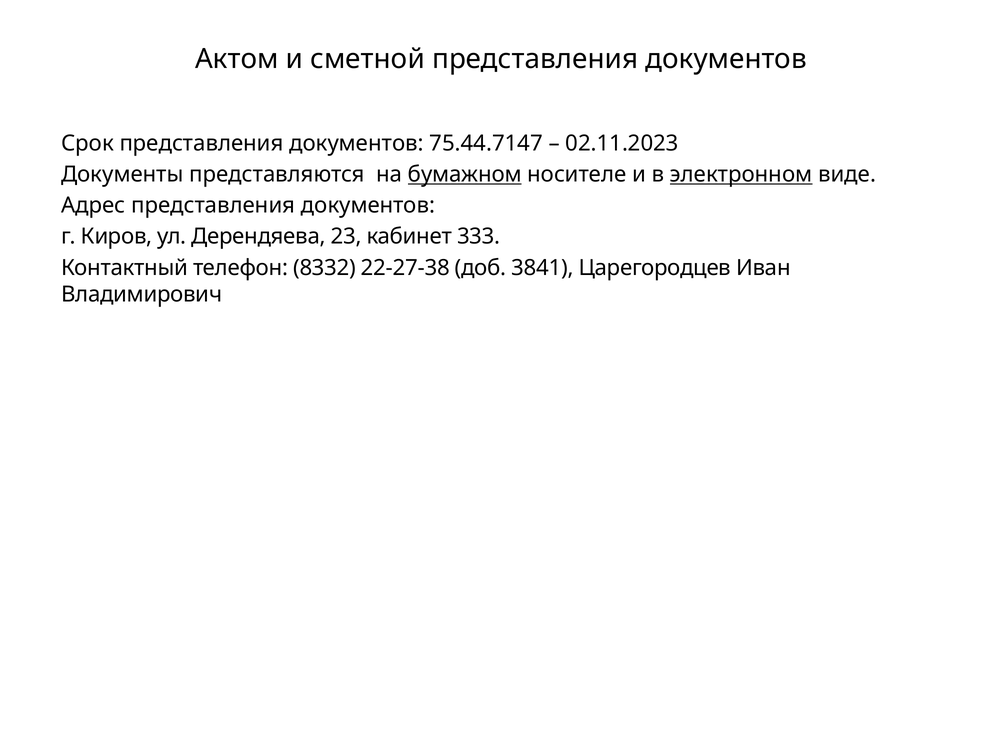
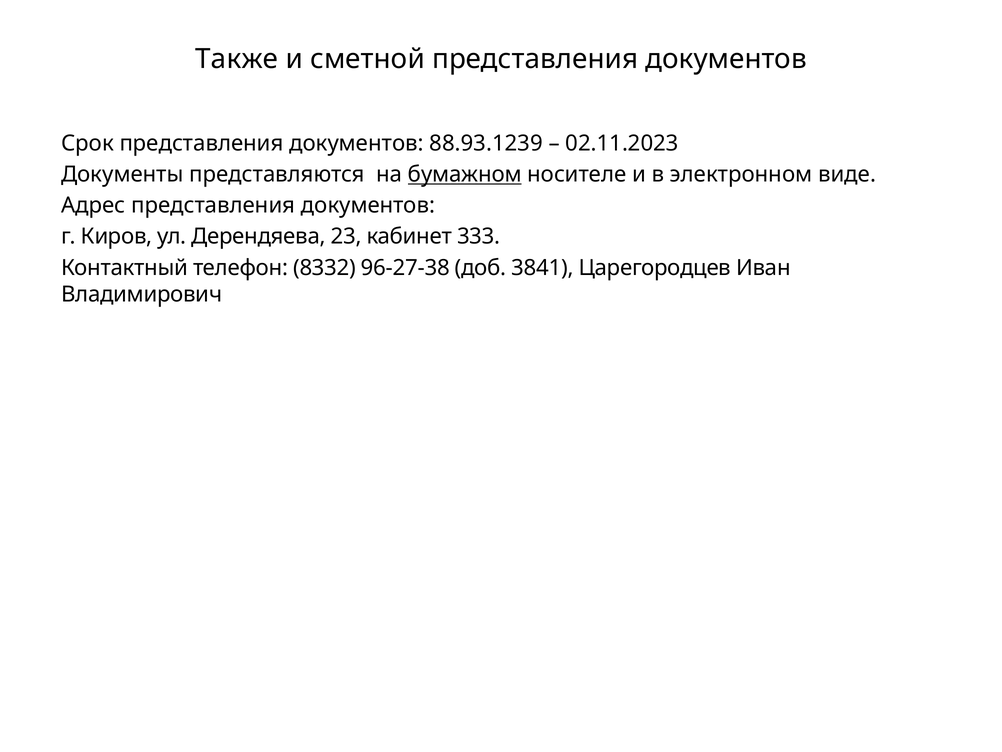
Актом: Актом -> Также
75.44.7147: 75.44.7147 -> 88.93.1239
электронном underline: present -> none
22-27-38: 22-27-38 -> 96-27-38
